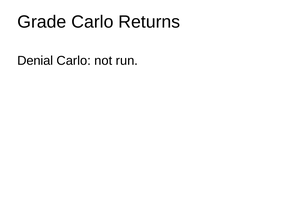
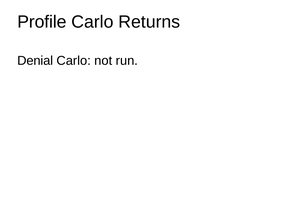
Grade: Grade -> Profile
